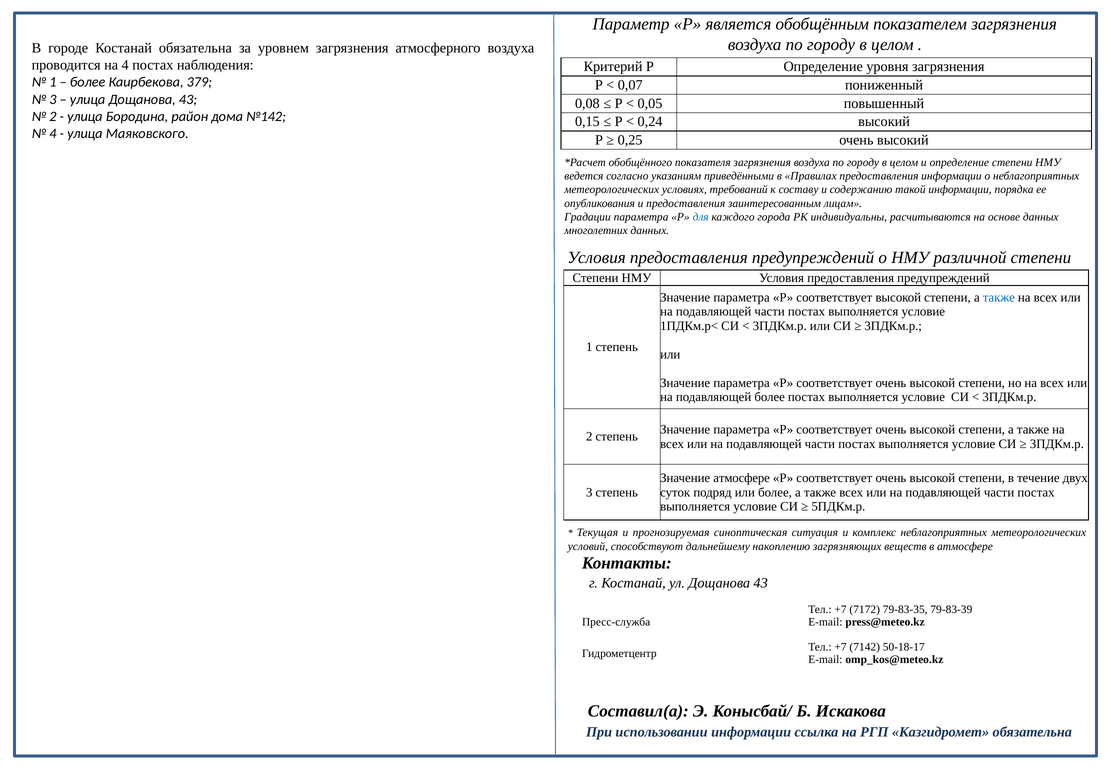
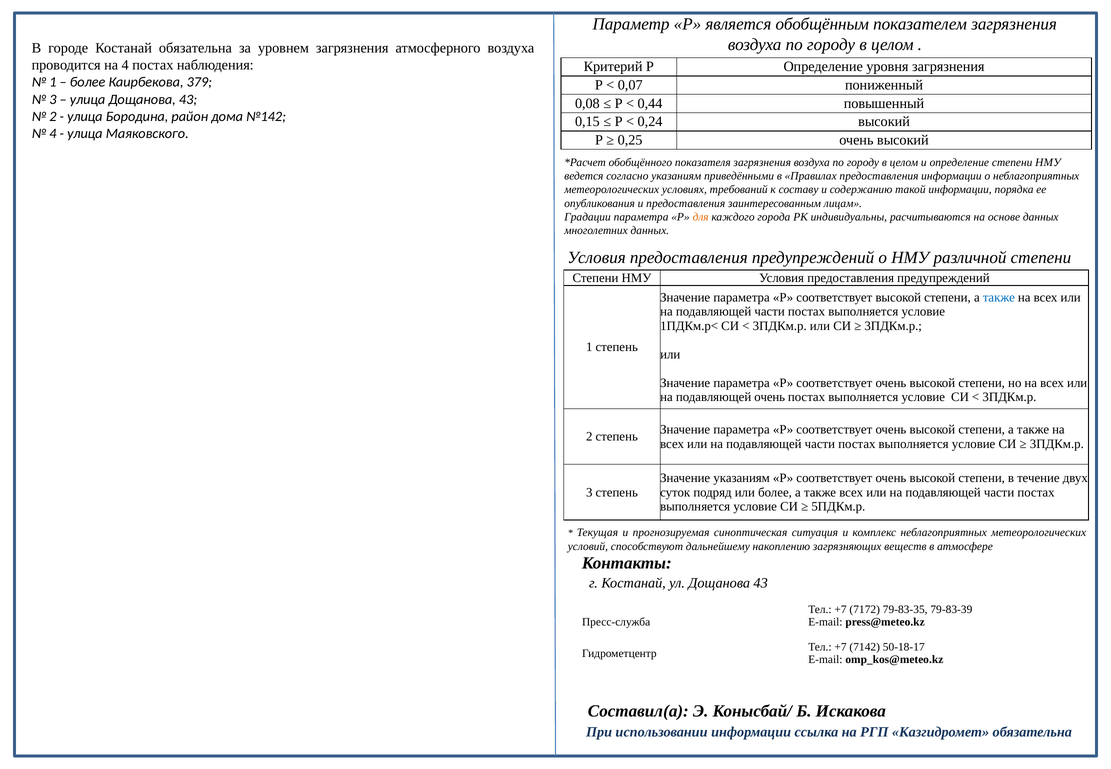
0,05: 0,05 -> 0,44
для colour: blue -> orange
подавляющей более: более -> очень
Значение атмосфере: атмосфере -> указаниям
